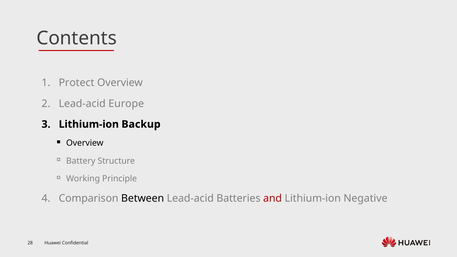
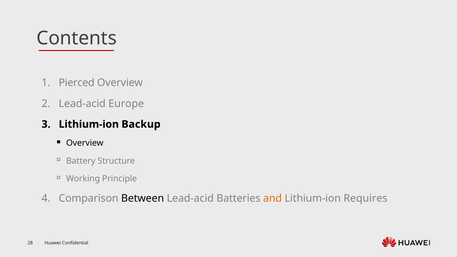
Protect: Protect -> Pierced
and colour: red -> orange
Negative: Negative -> Requires
